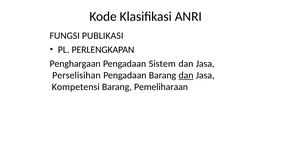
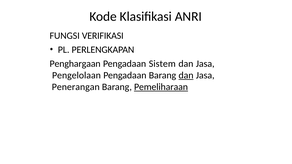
PUBLIKASI: PUBLIKASI -> VERIFIKASI
Perselisihan: Perselisihan -> Pengelolaan
Kompetensi: Kompetensi -> Penerangan
Pemeliharaan underline: none -> present
